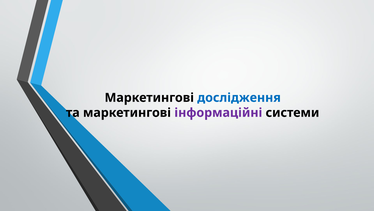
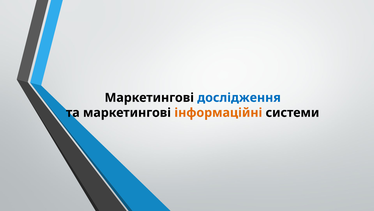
інформаційні colour: purple -> orange
